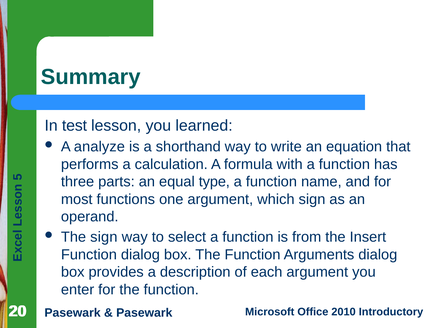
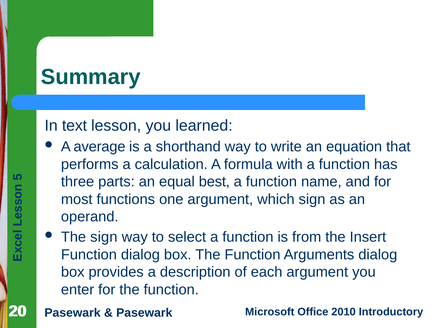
test: test -> text
analyze: analyze -> average
type: type -> best
